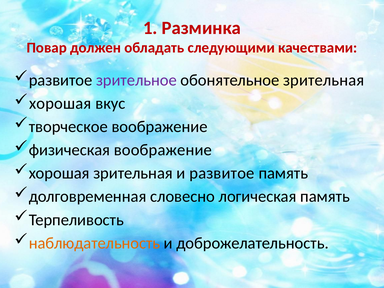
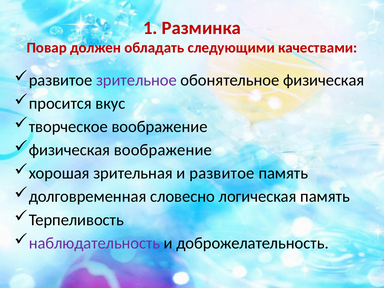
обонятельное зрительная: зрительная -> физическая
хорошая at (60, 103): хорошая -> просится
наблюдательность colour: orange -> purple
